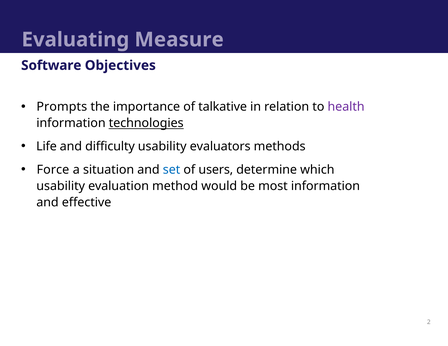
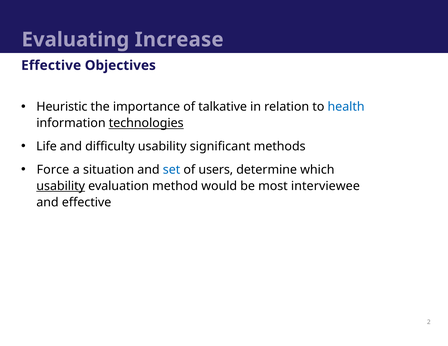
Measure: Measure -> Increase
Software at (51, 65): Software -> Effective
Prompts: Prompts -> Heuristic
health colour: purple -> blue
evaluators: evaluators -> significant
usability at (61, 186) underline: none -> present
most information: information -> interviewee
